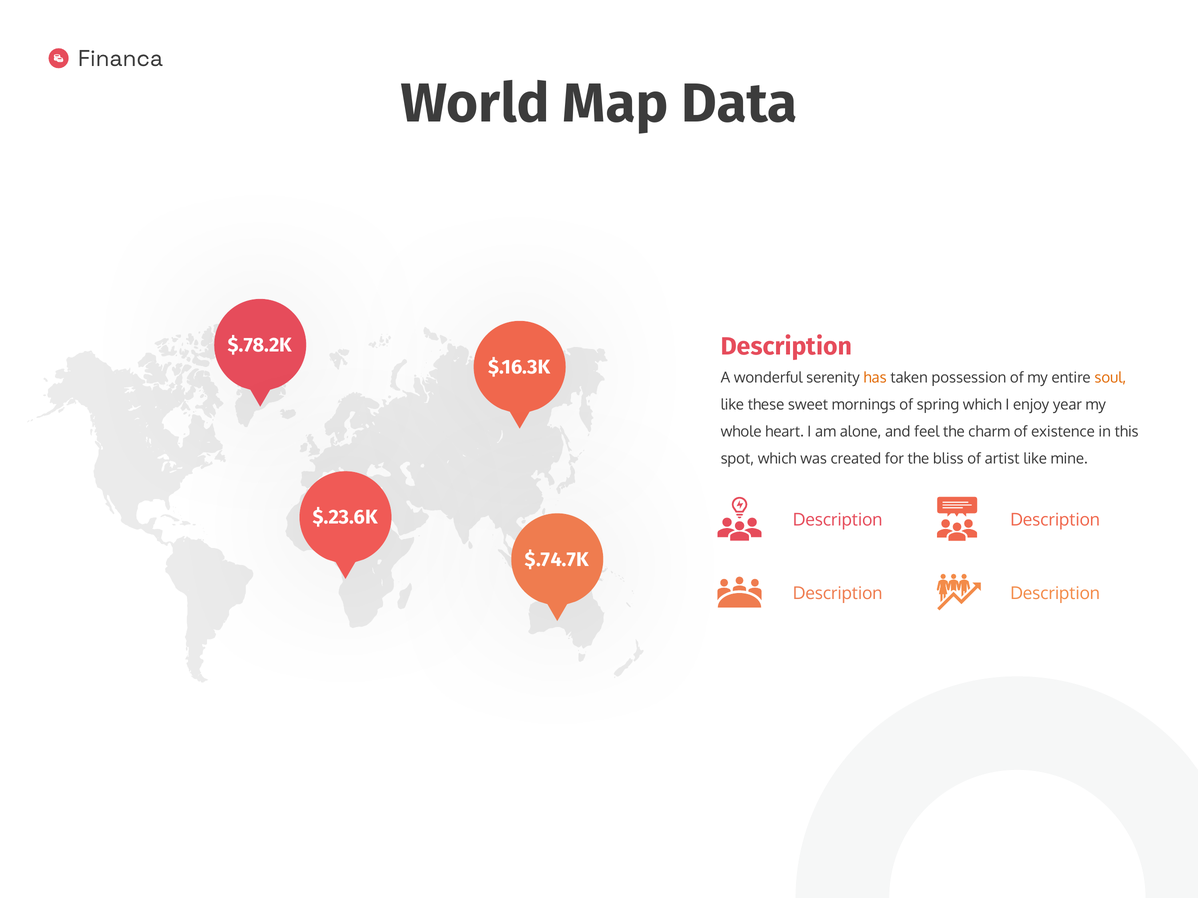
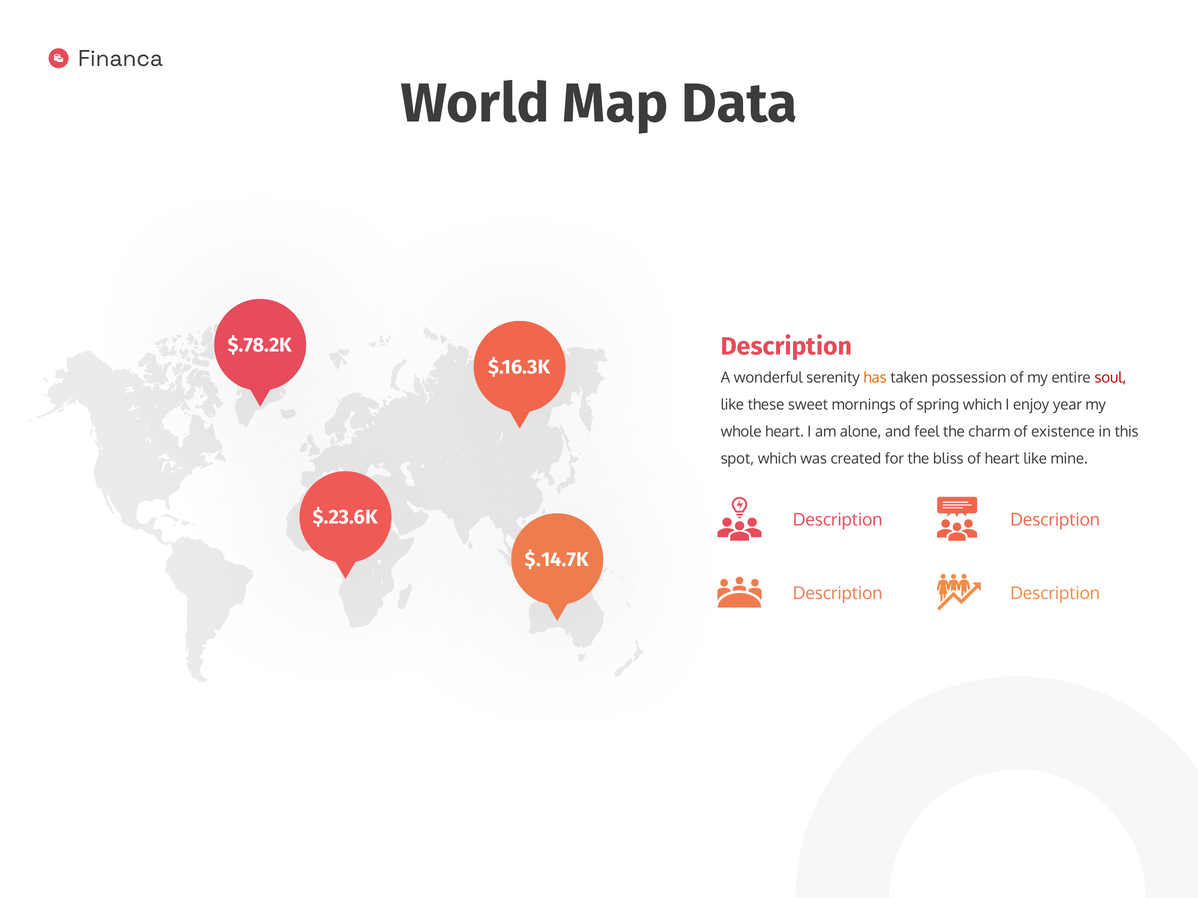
soul colour: orange -> red
of artist: artist -> heart
$.74.7K: $.74.7K -> $.14.7K
